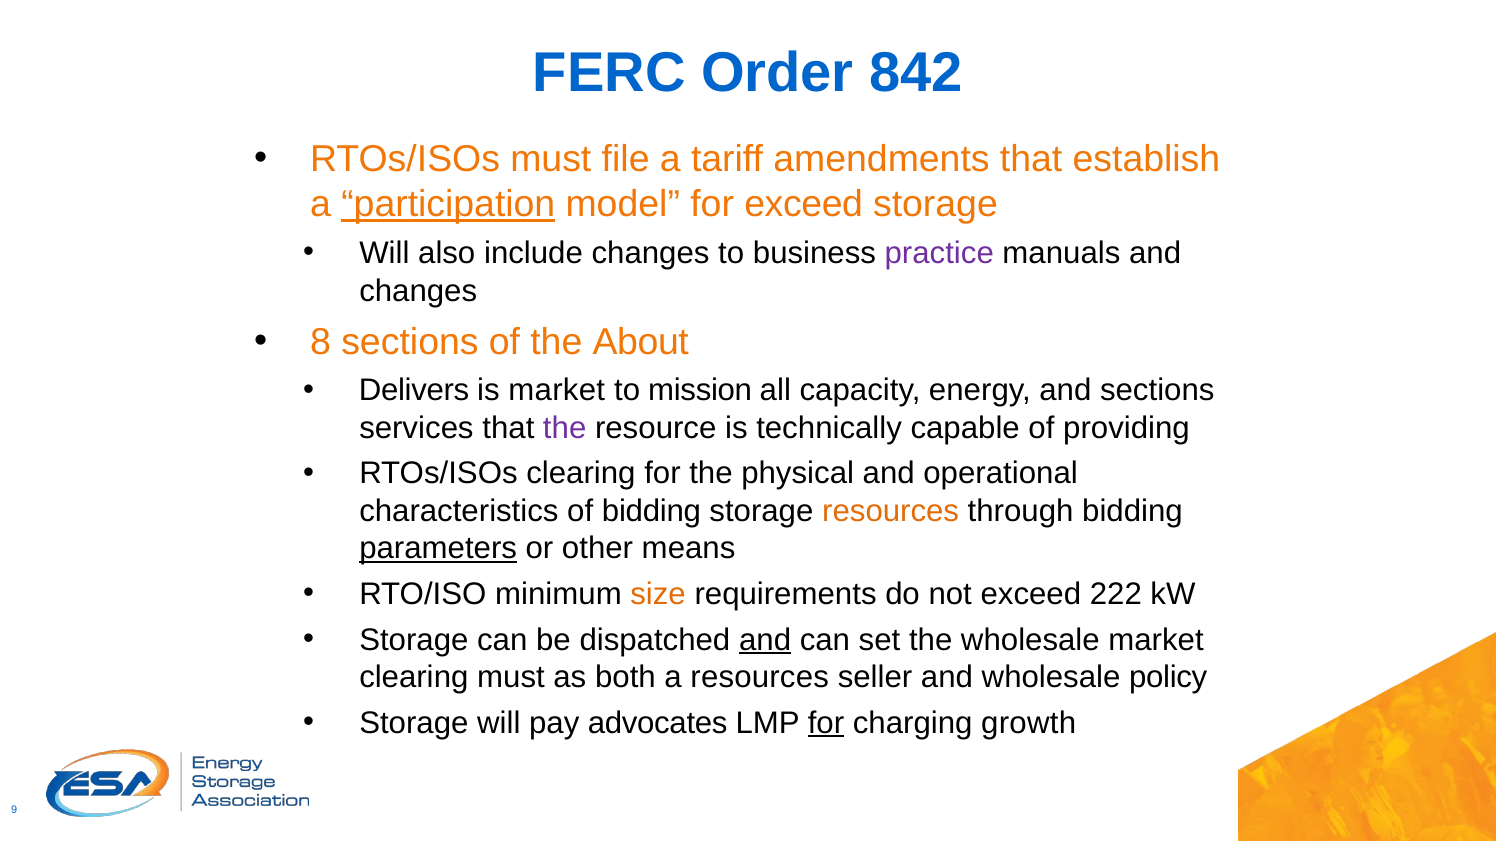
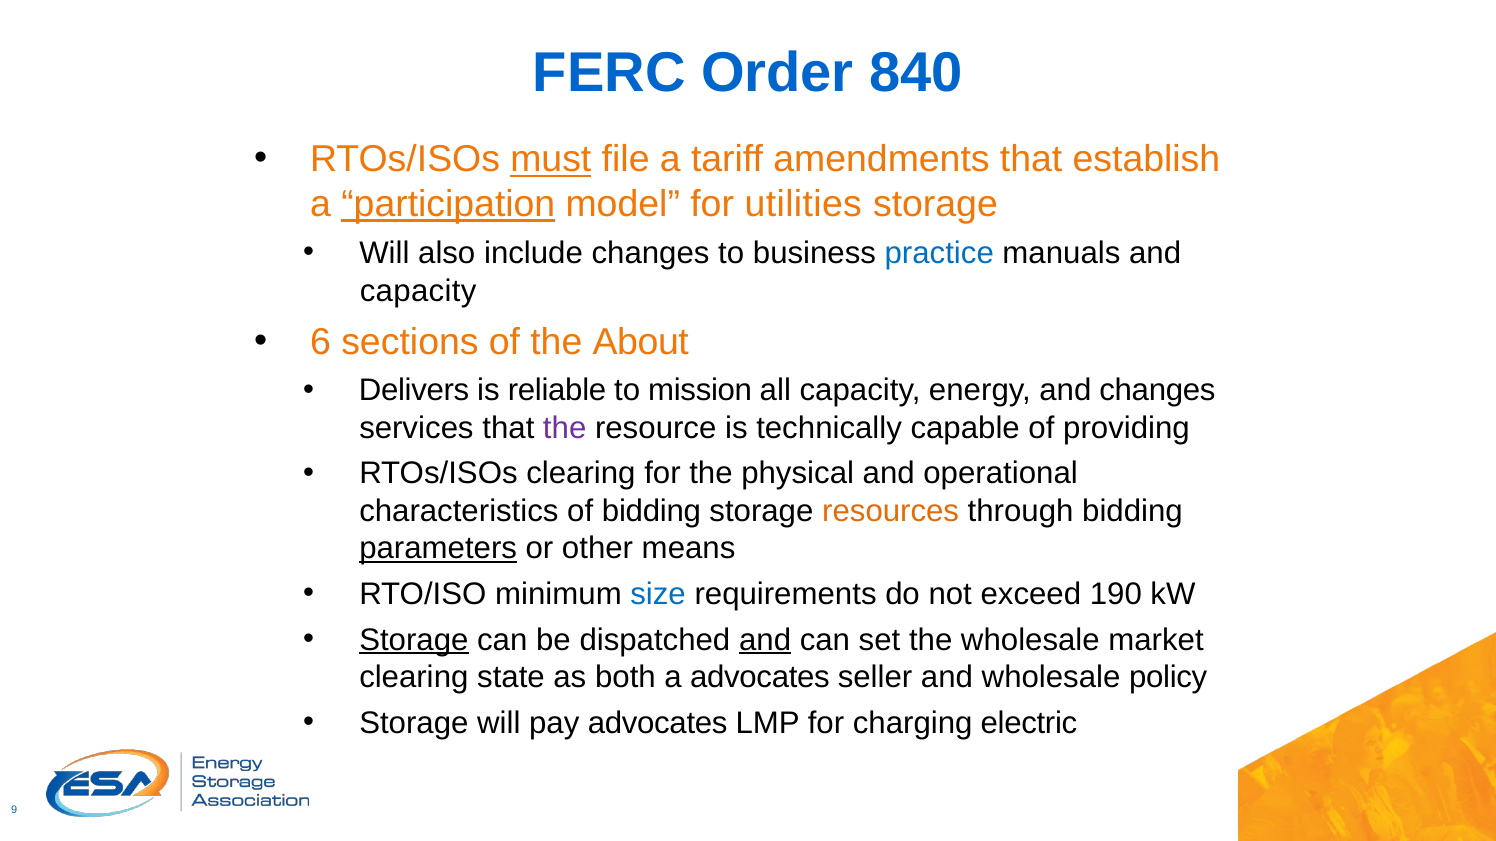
842: 842 -> 840
must at (551, 160) underline: none -> present
for exceed: exceed -> utilities
practice colour: purple -> blue
changes at (418, 291): changes -> capacity
8: 8 -> 6
is market: market -> reliable
and sections: sections -> changes
size colour: orange -> blue
222: 222 -> 190
Storage at (414, 640) underline: none -> present
clearing must: must -> state
a resources: resources -> advocates
for at (826, 723) underline: present -> none
growth: growth -> electric
